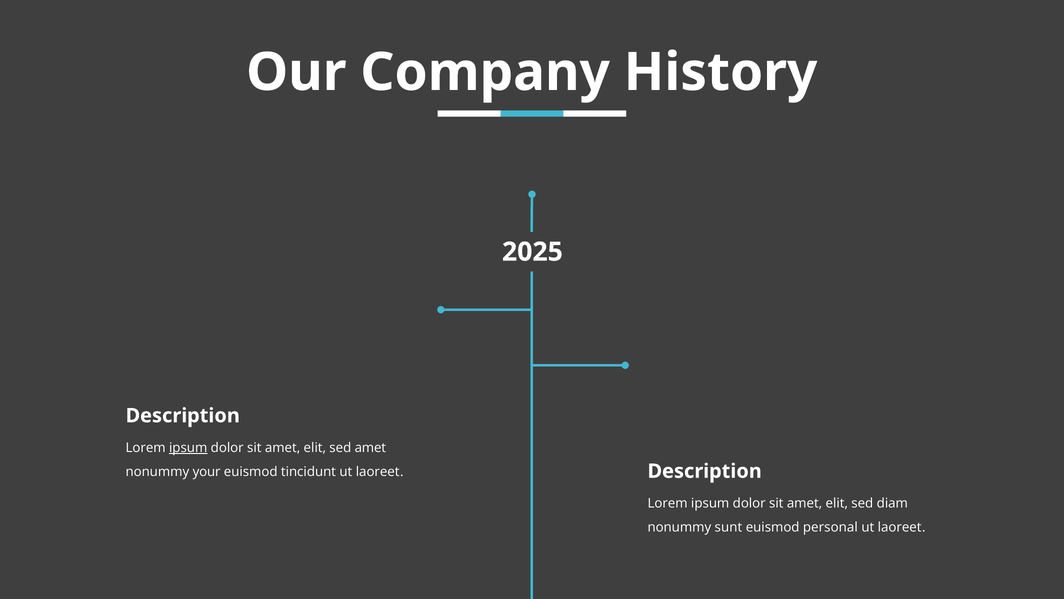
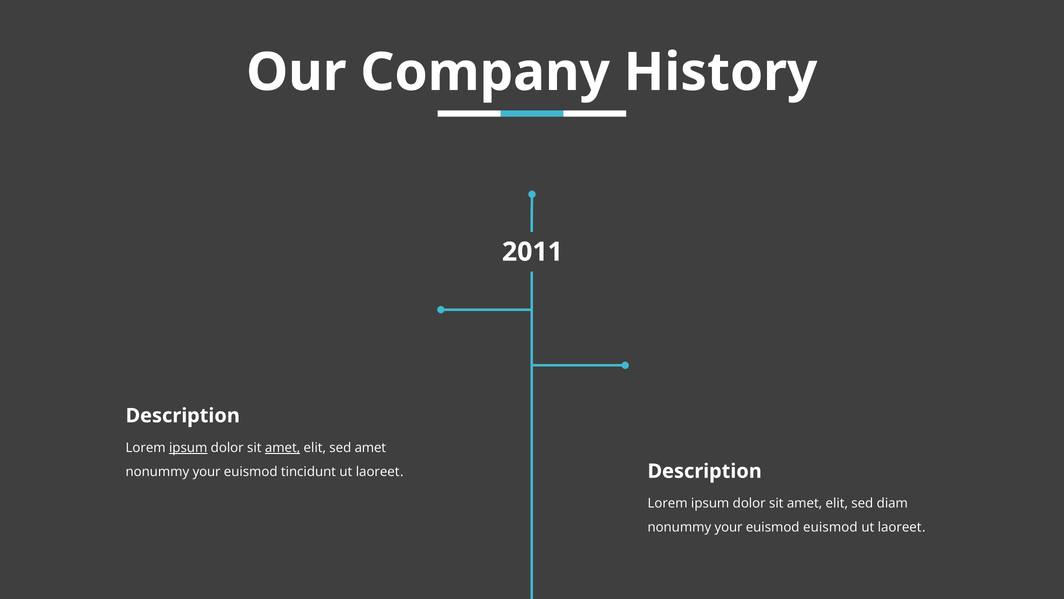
2025: 2025 -> 2011
amet at (283, 447) underline: none -> present
sunt at (728, 527): sunt -> your
euismod personal: personal -> euismod
